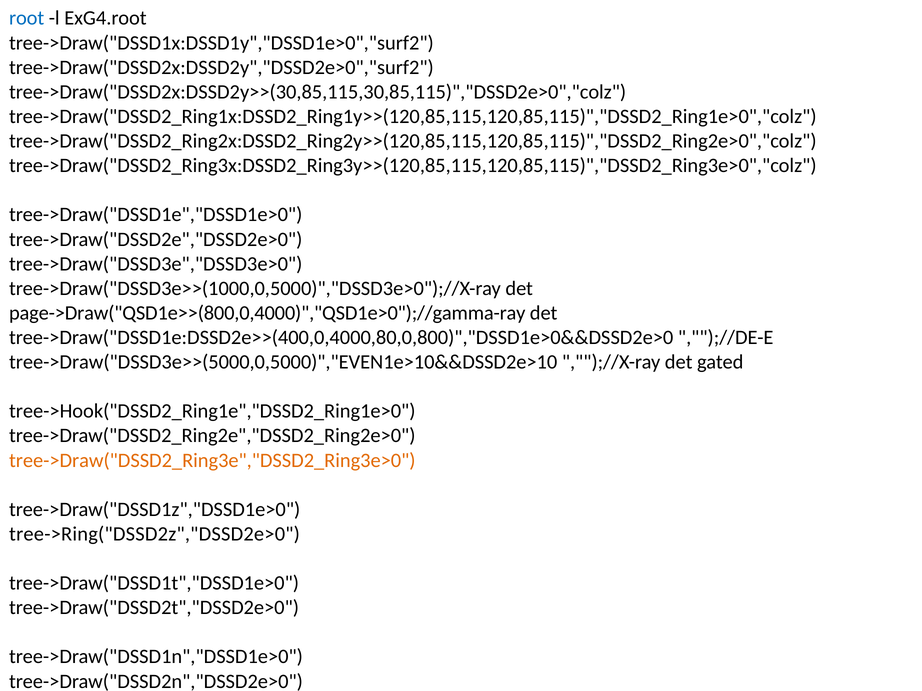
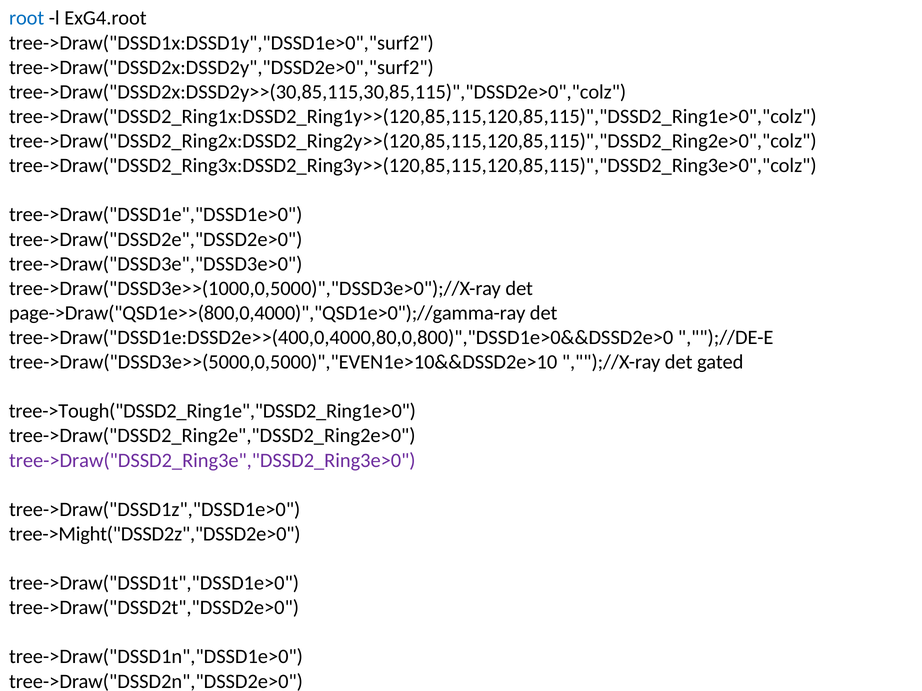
tree->Hook("DSSD2_Ring1e","DSSD2_Ring1e>0: tree->Hook("DSSD2_Ring1e","DSSD2_Ring1e>0 -> tree->Tough("DSSD2_Ring1e","DSSD2_Ring1e>0
tree->Draw("DSSD2_Ring3e","DSSD2_Ring3e>0 colour: orange -> purple
tree->Ring("DSSD2z","DSSD2e>0: tree->Ring("DSSD2z","DSSD2e>0 -> tree->Might("DSSD2z","DSSD2e>0
